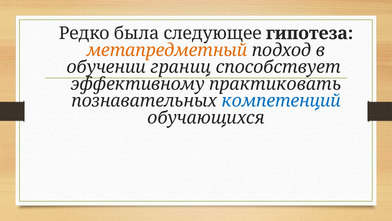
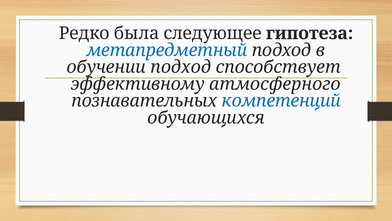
метапредметный colour: orange -> blue
обучении границ: границ -> подход
практиковать: практиковать -> атмосферного
